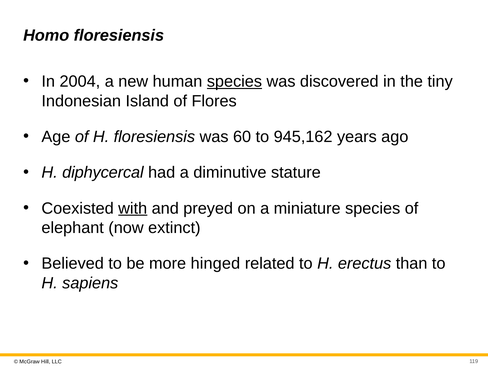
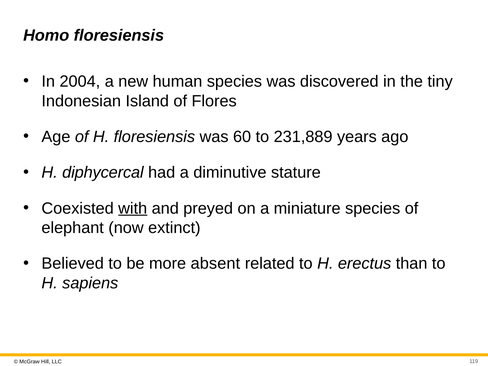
species at (234, 81) underline: present -> none
945,162: 945,162 -> 231,889
hinged: hinged -> absent
